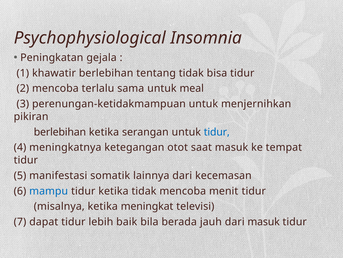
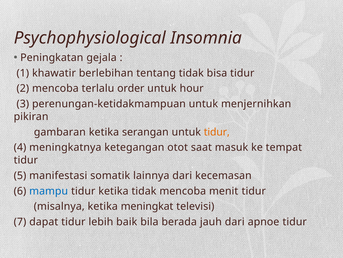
sama: sama -> order
meal: meal -> hour
berlebihan at (60, 132): berlebihan -> gambaran
tidur at (217, 132) colour: blue -> orange
dari masuk: masuk -> apnoe
